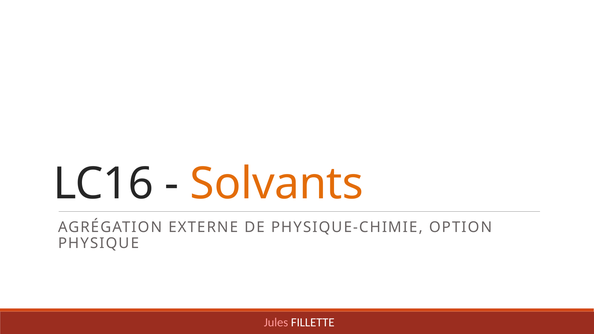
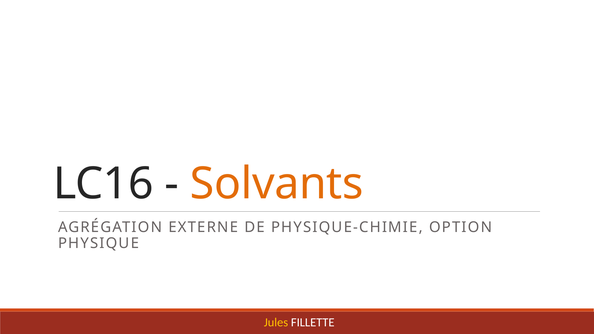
Jules colour: pink -> yellow
